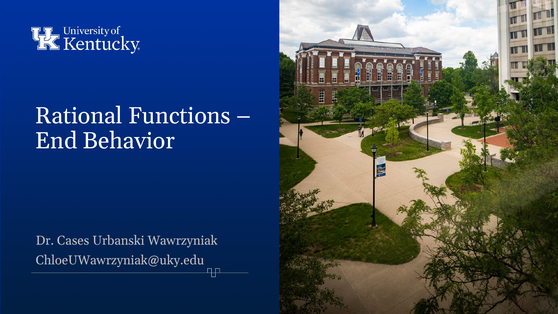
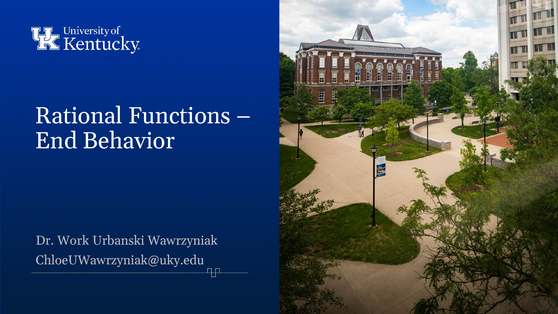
Cases: Cases -> Work
